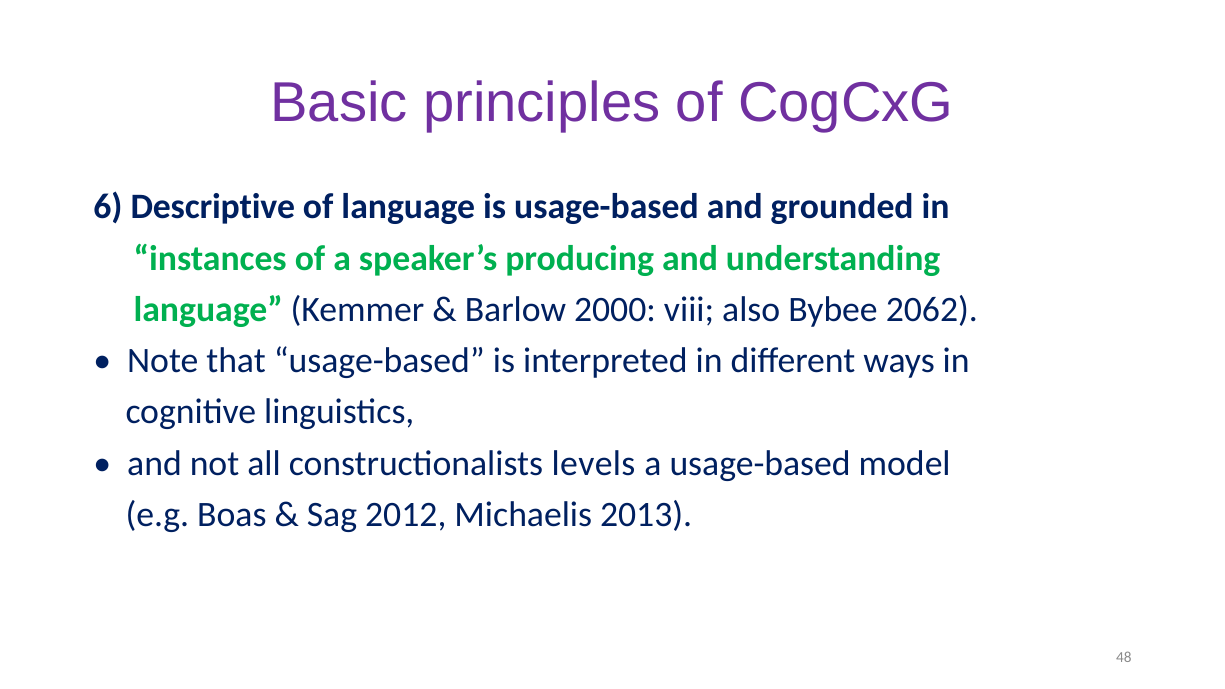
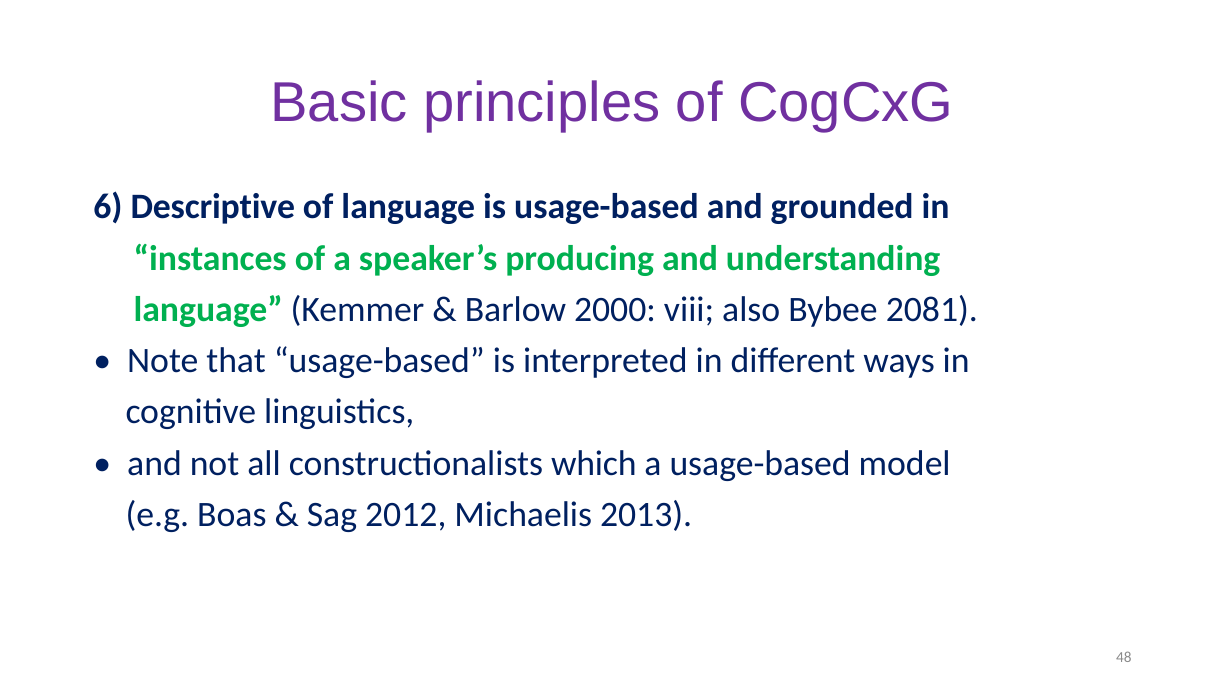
2062: 2062 -> 2081
levels: levels -> which
